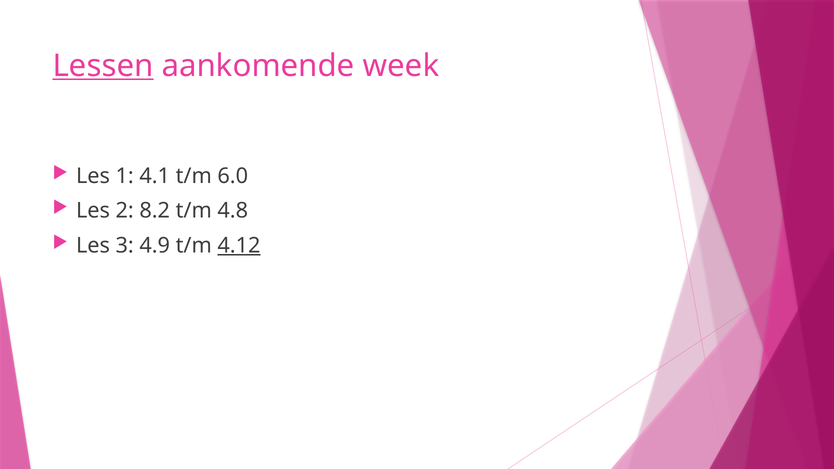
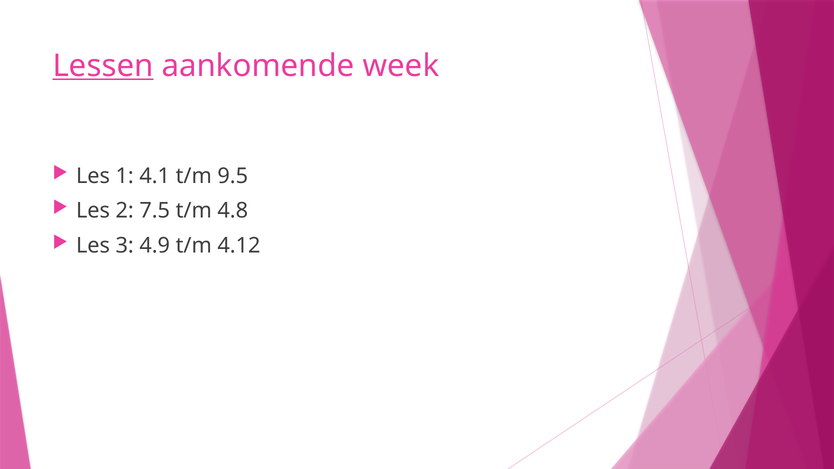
6.0: 6.0 -> 9.5
8.2: 8.2 -> 7.5
4.12 underline: present -> none
